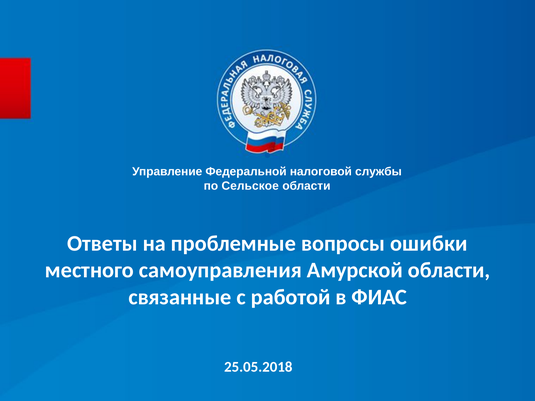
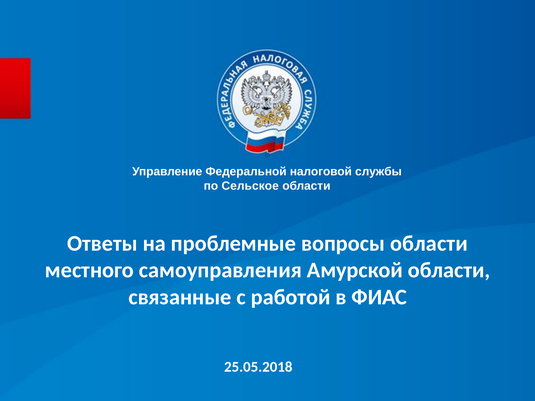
вопросы ошибки: ошибки -> области
